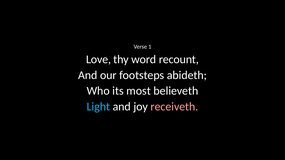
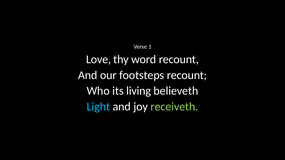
footsteps abideth: abideth -> recount
most: most -> living
receiveth colour: pink -> light green
